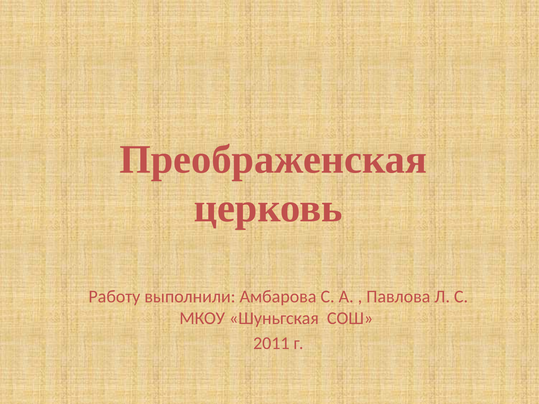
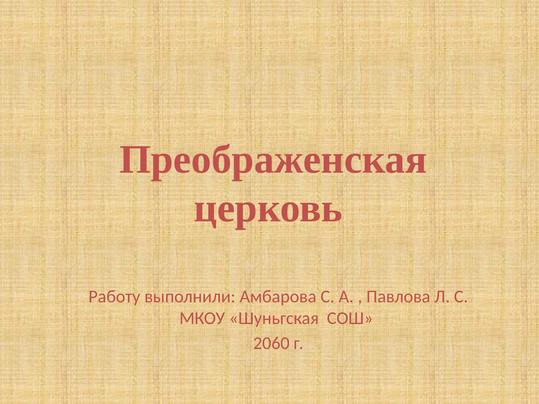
2011: 2011 -> 2060
